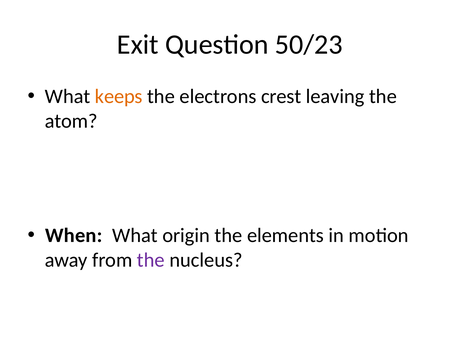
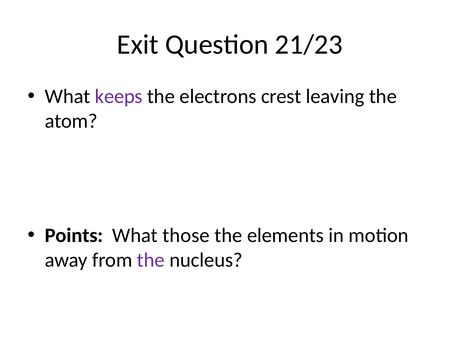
50/23: 50/23 -> 21/23
keeps colour: orange -> purple
When: When -> Points
origin: origin -> those
